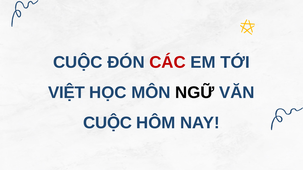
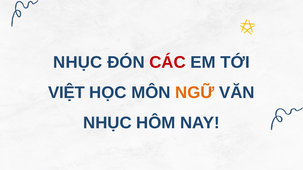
CUỘC at (78, 63): CUỘC -> NHỤC
NGỮ colour: black -> orange
CUỘC at (108, 123): CUỘC -> NHỤC
